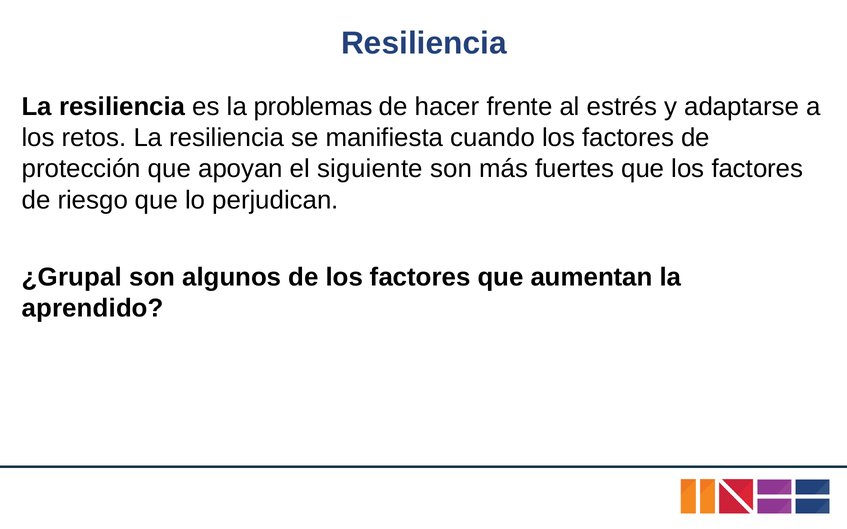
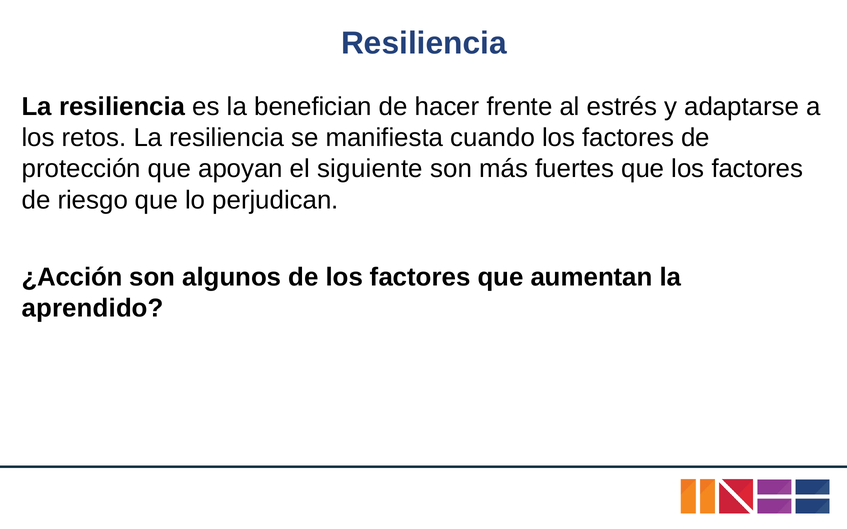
problemas: problemas -> benefician
¿Grupal: ¿Grupal -> ¿Acción
